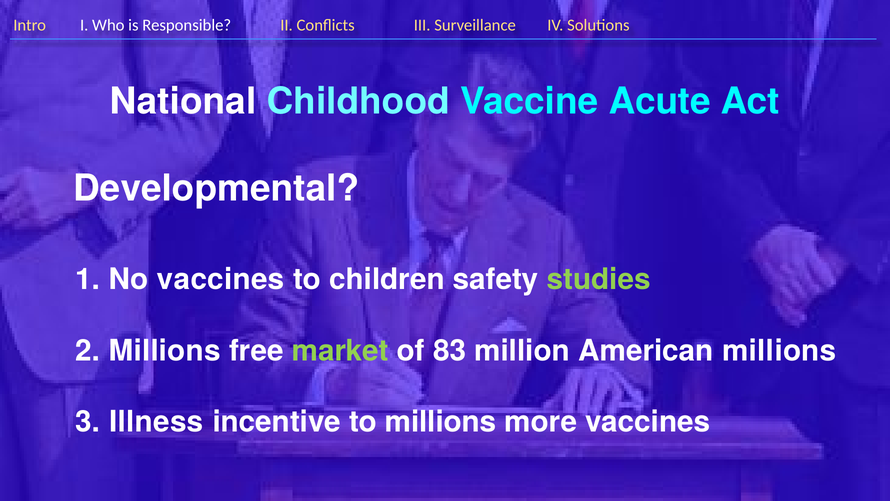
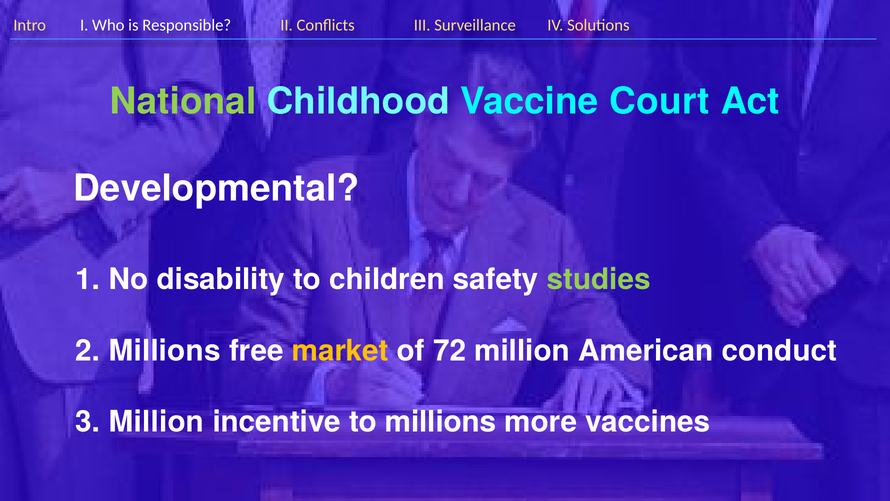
National colour: white -> light green
Acute: Acute -> Court
No vaccines: vaccines -> disability
market colour: light green -> yellow
83: 83 -> 72
American millions: millions -> conduct
Illness at (156, 422): Illness -> Million
